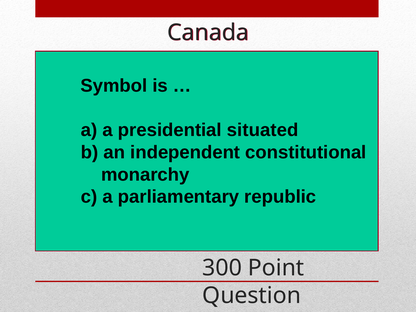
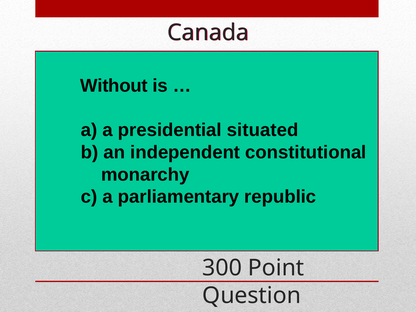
Symbol: Symbol -> Without
